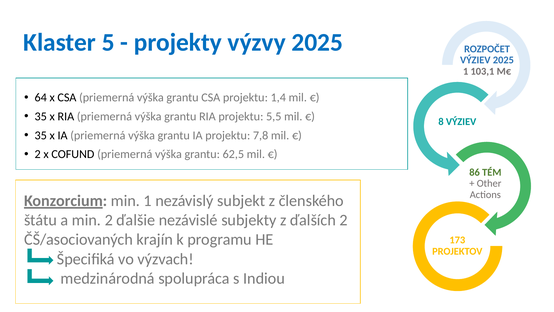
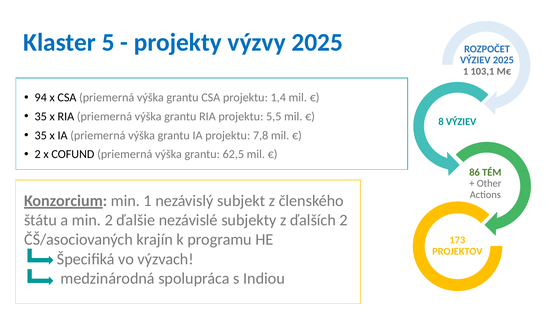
64: 64 -> 94
